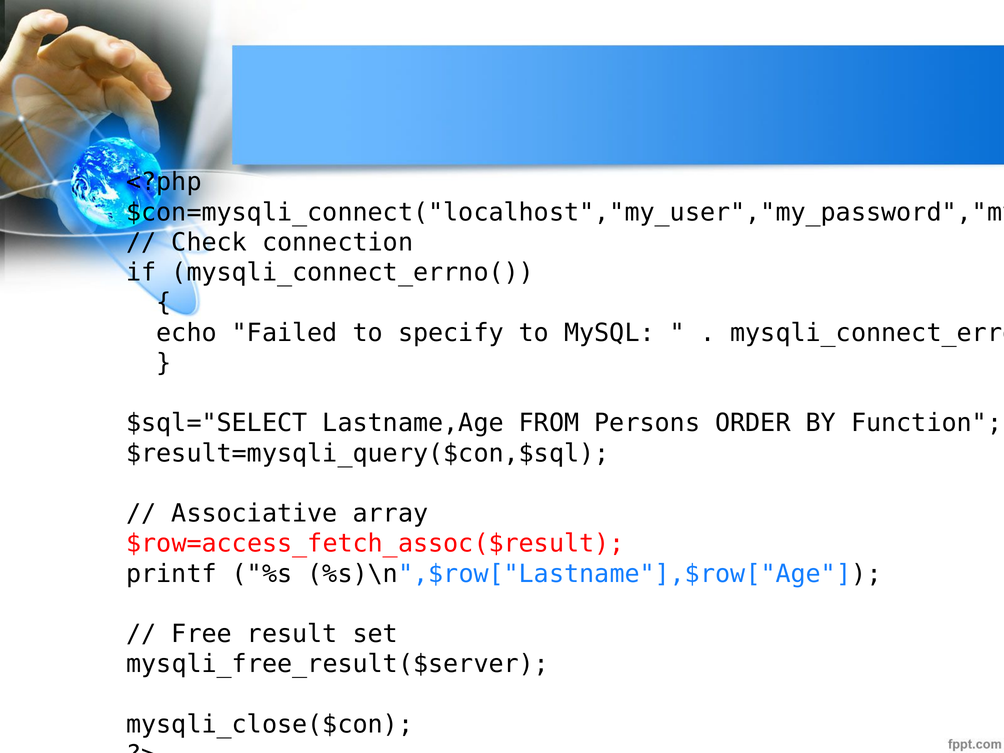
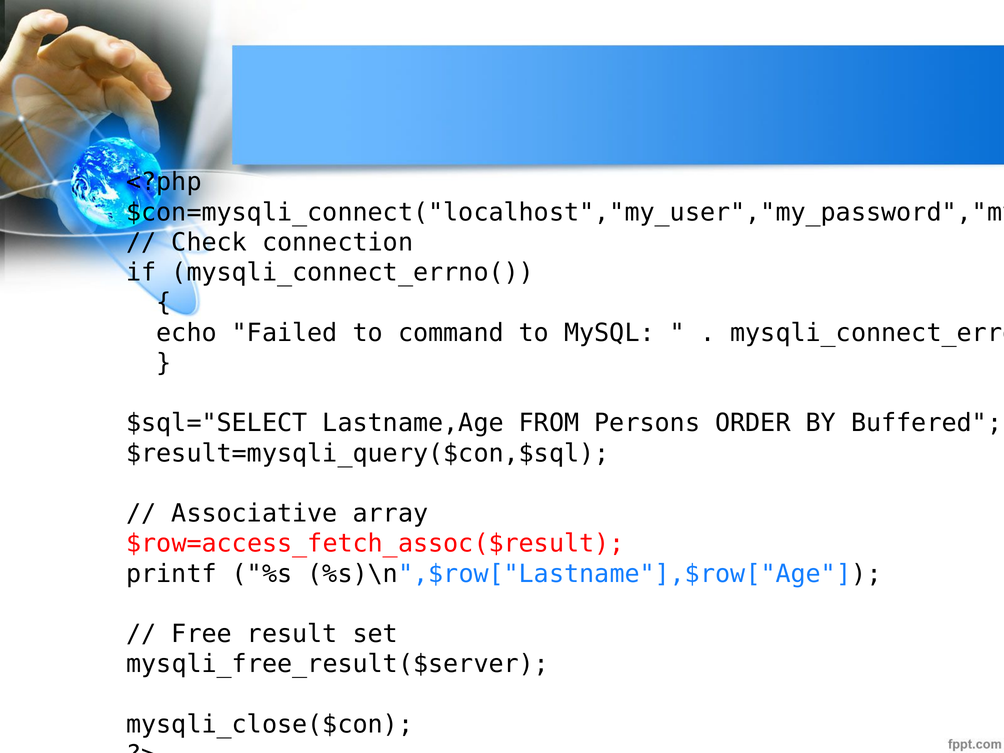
specify: specify -> command
Function: Function -> Buffered
